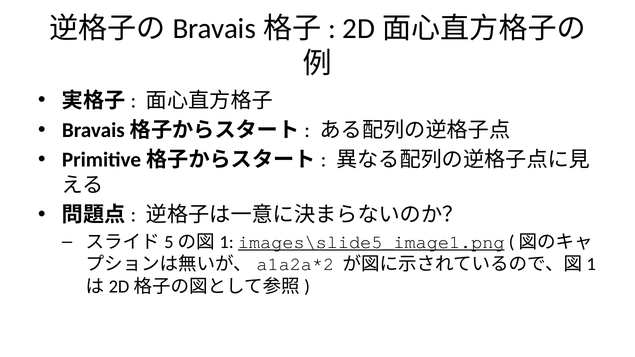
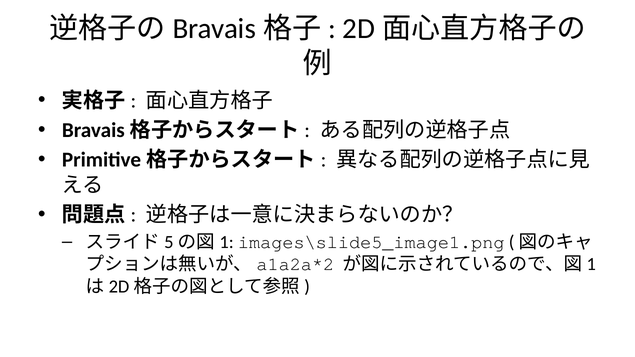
images\slide5_image1.png underline: present -> none
